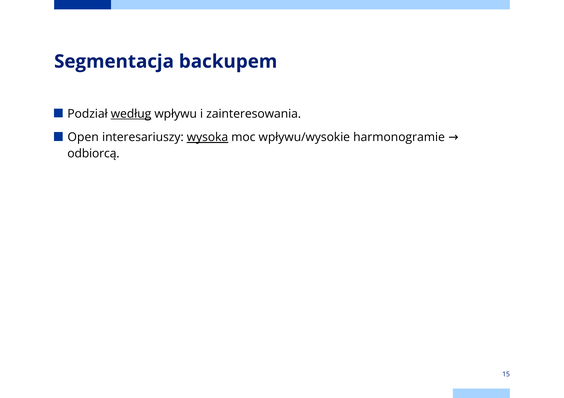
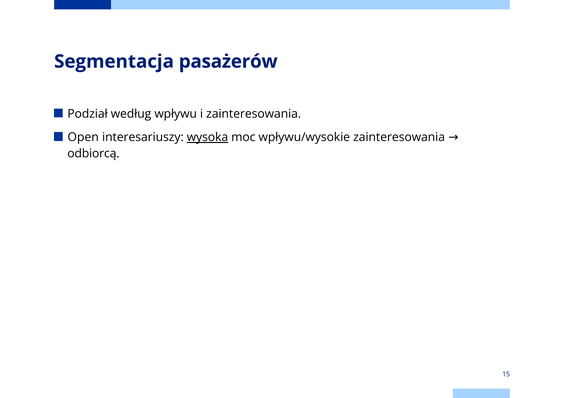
backupem: backupem -> pasażerów
według underline: present -> none
wpływu/wysokie harmonogramie: harmonogramie -> zainteresowania
